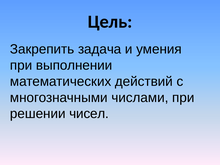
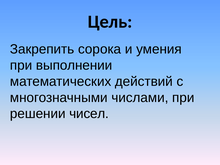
задача: задача -> сорока
